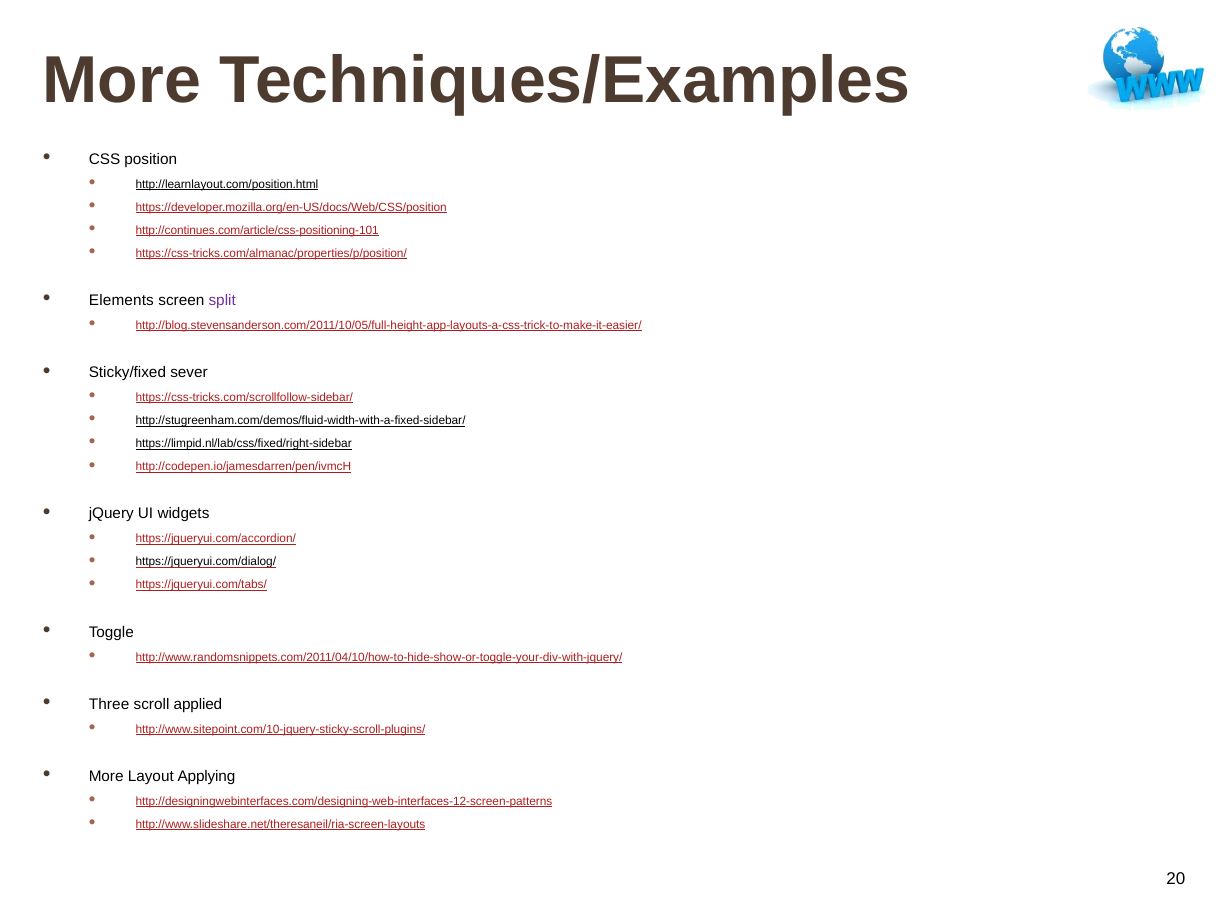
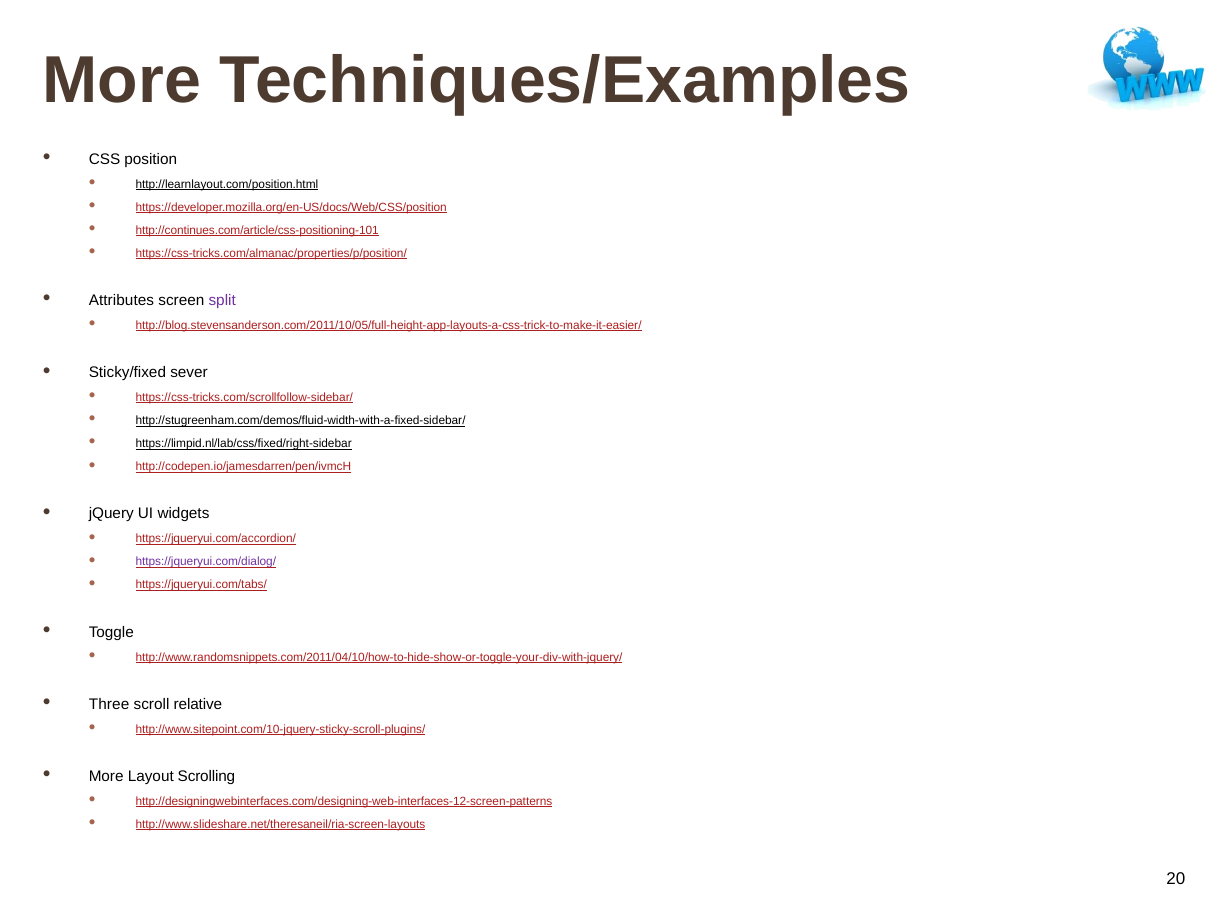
Elements: Elements -> Attributes
https://jqueryui.com/dialog/ colour: black -> purple
applied: applied -> relative
Applying: Applying -> Scrolling
